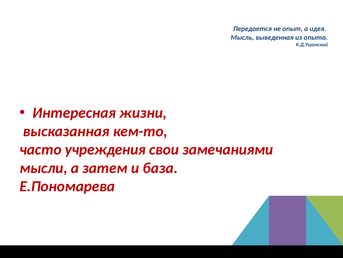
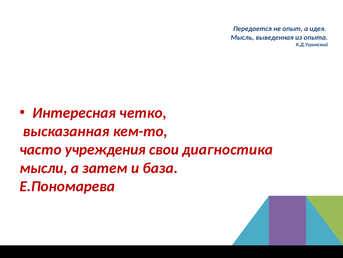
жизни: жизни -> четко
замечаниями: замечаниями -> диагностика
